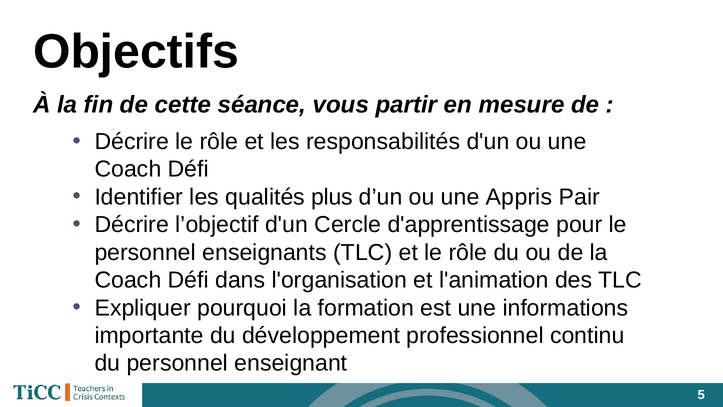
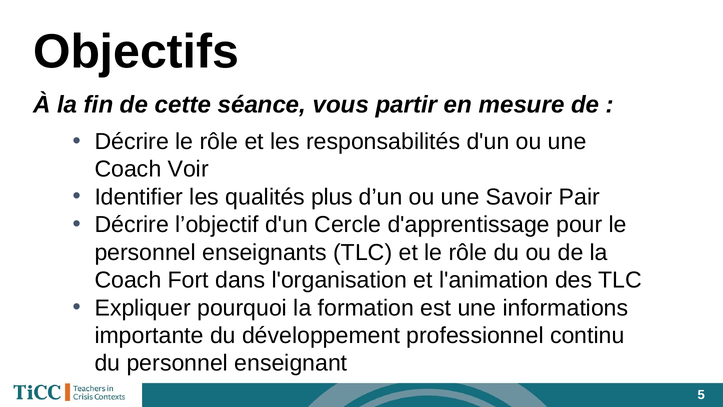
Défi at (188, 169): Défi -> Voir
Appris: Appris -> Savoir
Défi at (188, 280): Défi -> Fort
